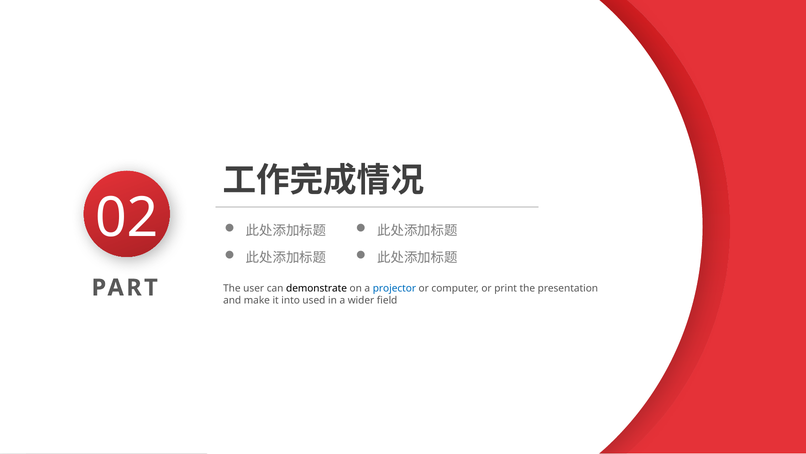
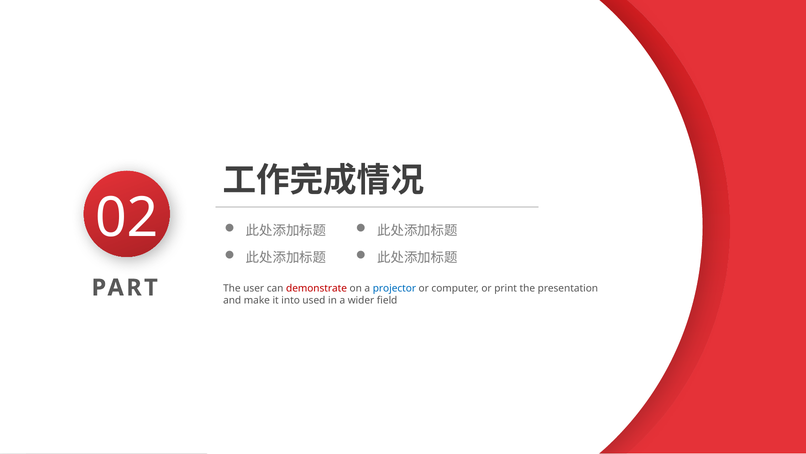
demonstrate colour: black -> red
